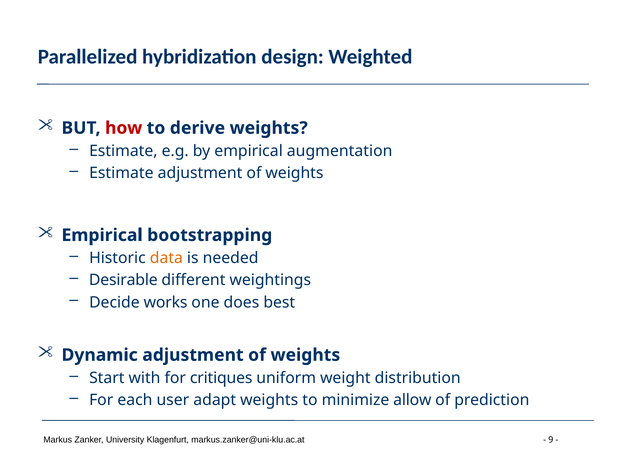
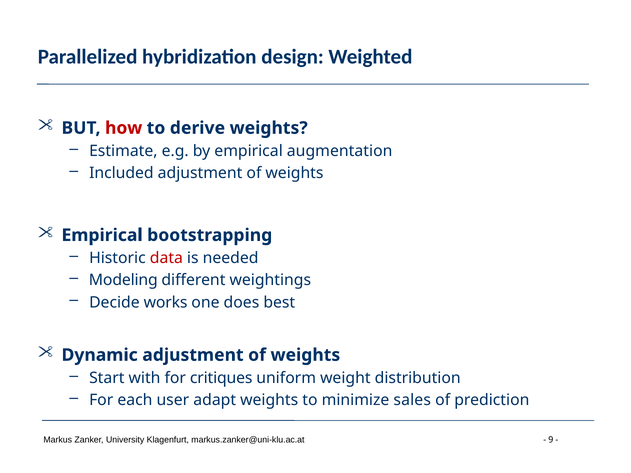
Estimate at (121, 173): Estimate -> Included
data colour: orange -> red
Desirable: Desirable -> Modeling
allow: allow -> sales
